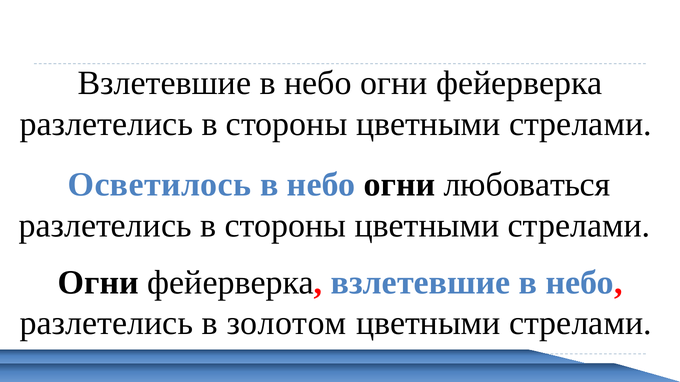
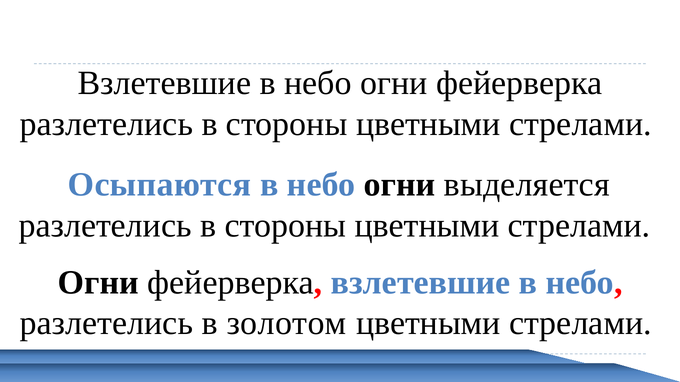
Осветилось: Осветилось -> Осыпаются
любоваться: любоваться -> выделяется
